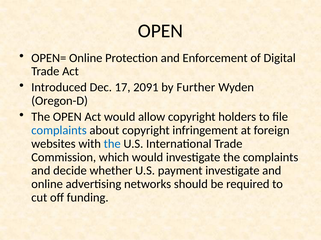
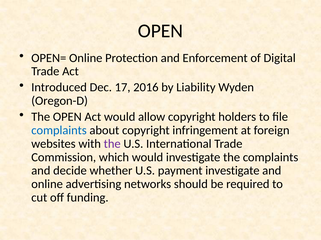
2091: 2091 -> 2016
Further: Further -> Liability
the at (112, 144) colour: blue -> purple
